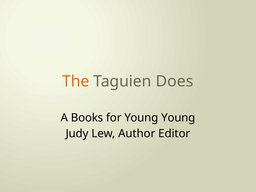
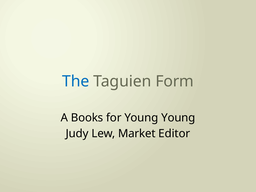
The colour: orange -> blue
Does: Does -> Form
Author: Author -> Market
